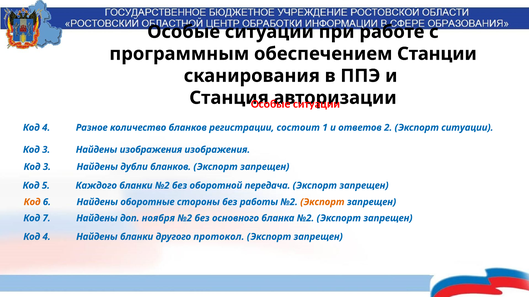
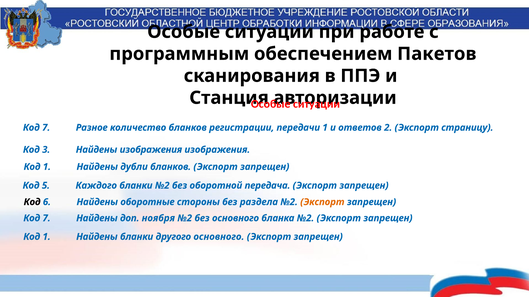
Станции: Станции -> Пакетов
4 at (46, 128): 4 -> 7
состоит: состоит -> передачи
Экспорт ситуации: ситуации -> страницу
3 at (47, 167): 3 -> 1
Код at (32, 202) colour: orange -> black
работы: работы -> раздела
4 at (47, 237): 4 -> 1
другого протокол: протокол -> основного
